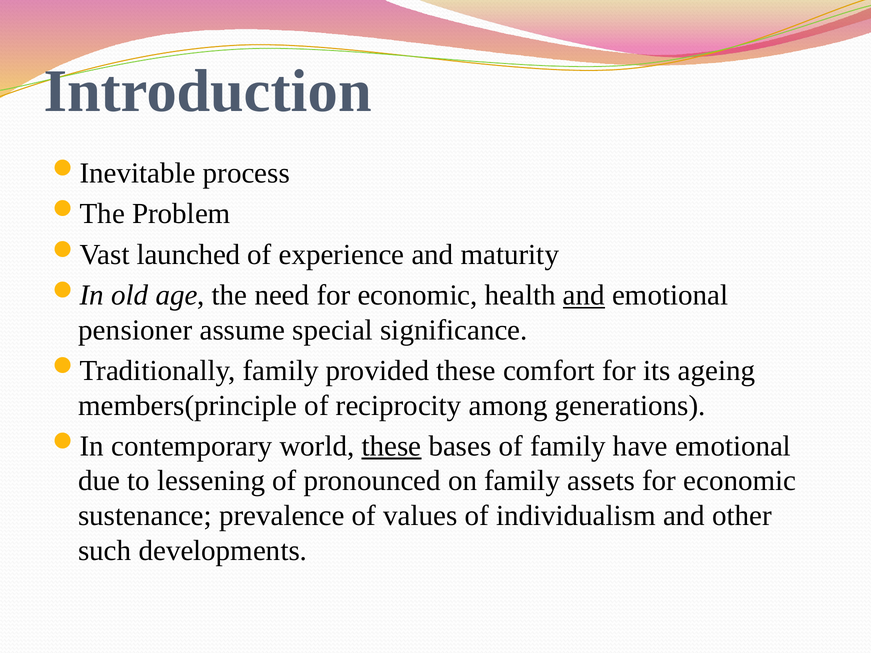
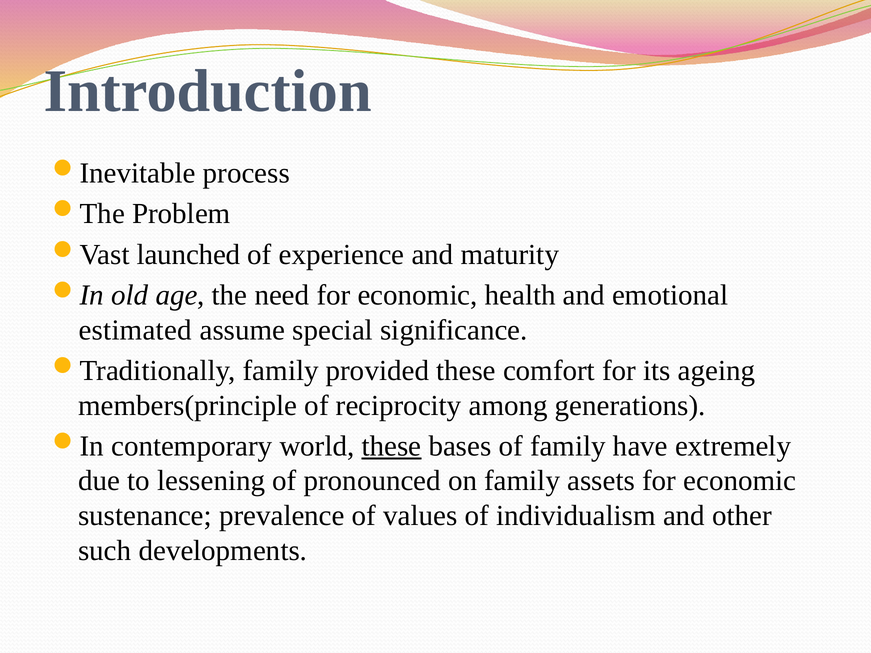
and at (584, 295) underline: present -> none
pensioner: pensioner -> estimated
have emotional: emotional -> extremely
